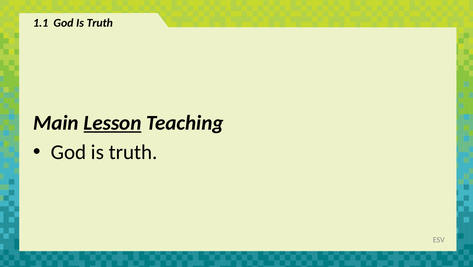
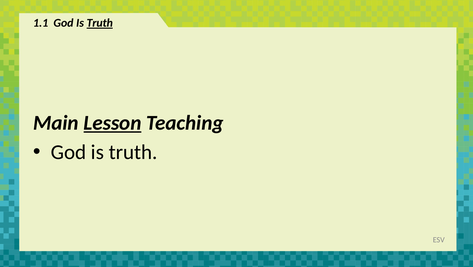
Truth at (100, 23) underline: none -> present
